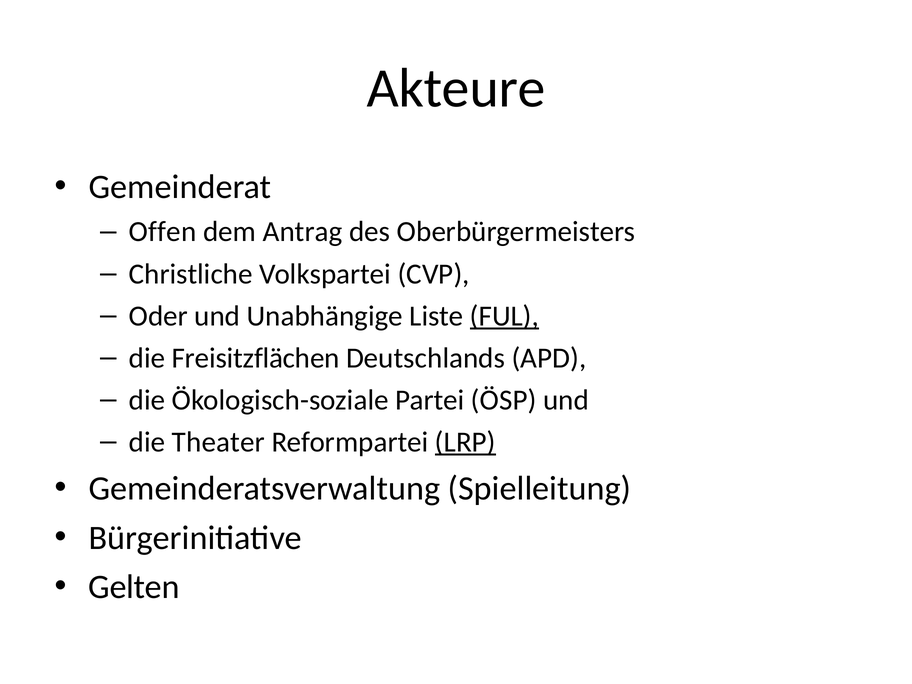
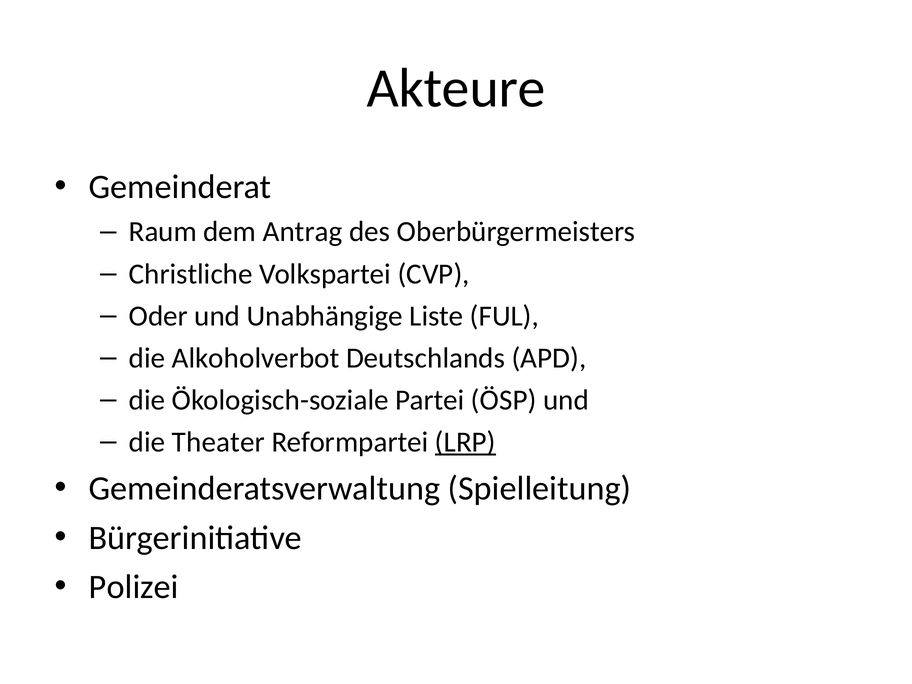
Offen: Offen -> Raum
FUL underline: present -> none
Freisitzflächen: Freisitzflächen -> Alkoholverbot
Gelten: Gelten -> Polizei
